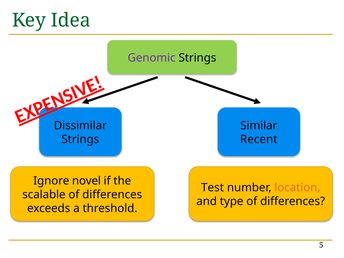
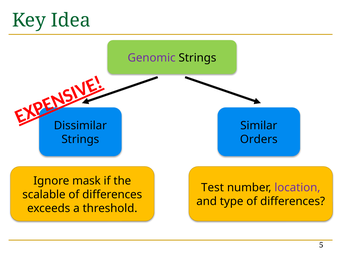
Recent: Recent -> Orders
novel: novel -> mask
location colour: orange -> purple
